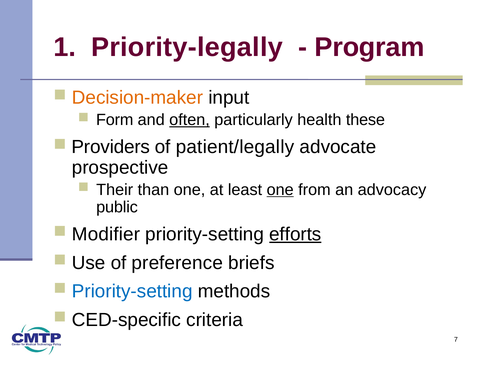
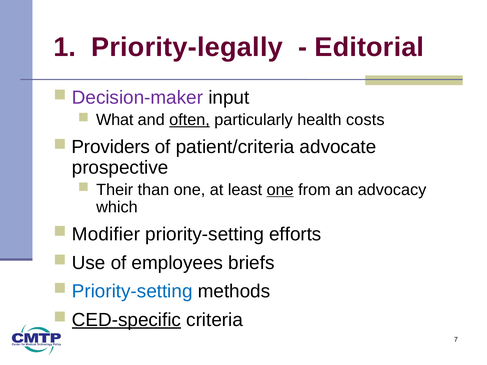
Program: Program -> Editorial
Decision-maker colour: orange -> purple
Form: Form -> What
these: these -> costs
patient/legally: patient/legally -> patient/criteria
public: public -> which
efforts underline: present -> none
preference: preference -> employees
CED-specific underline: none -> present
